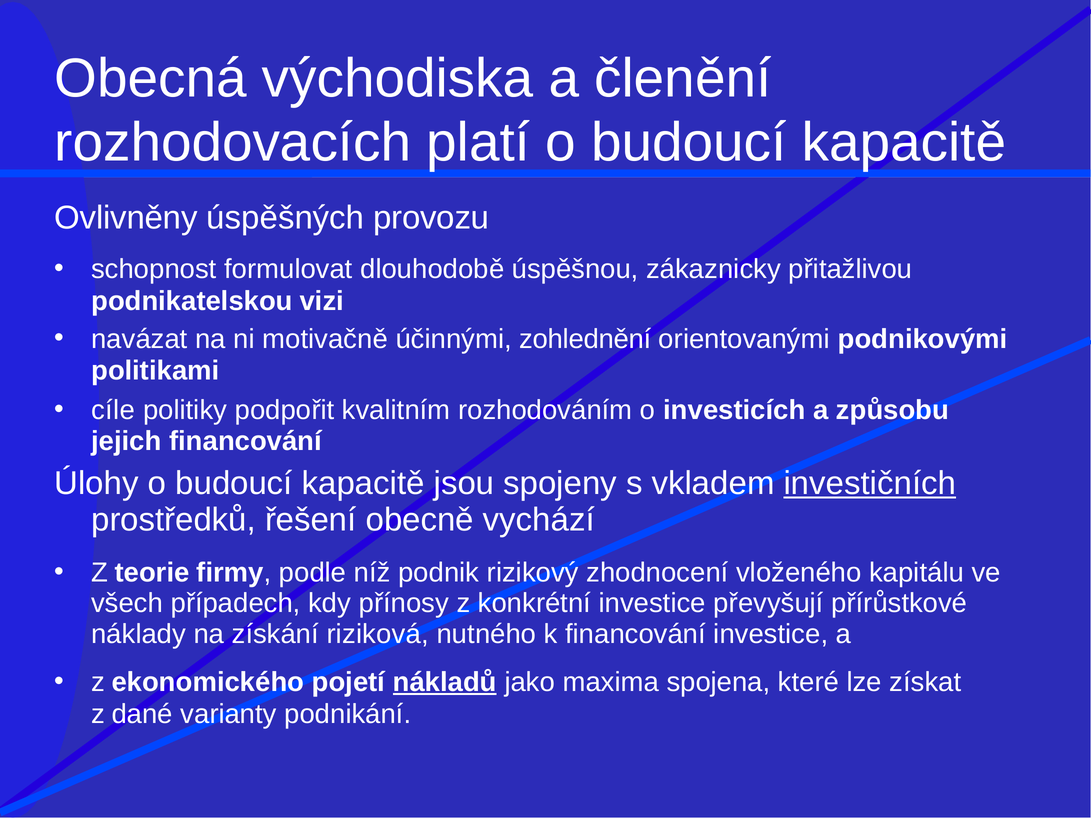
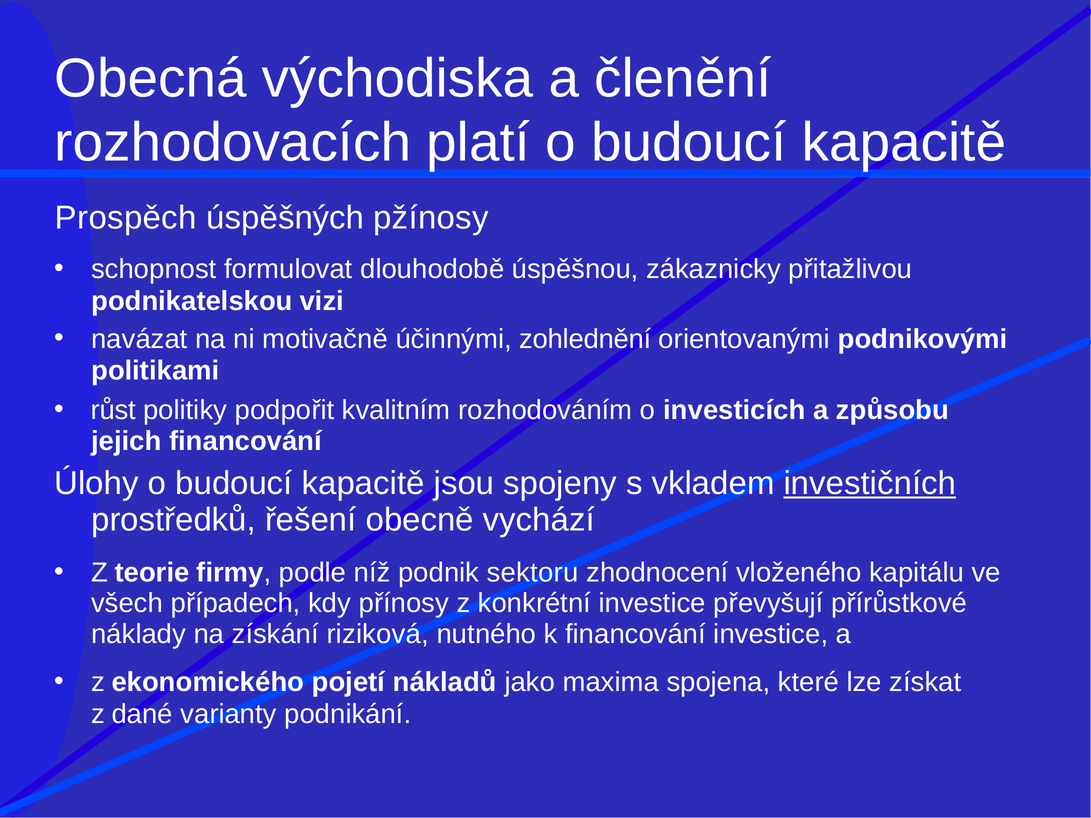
Ovlivněny: Ovlivněny -> Prospěch
provozu: provozu -> pžínosy
cíle: cíle -> růst
rizikový: rizikový -> sektoru
nákladů underline: present -> none
